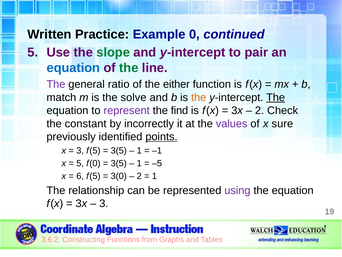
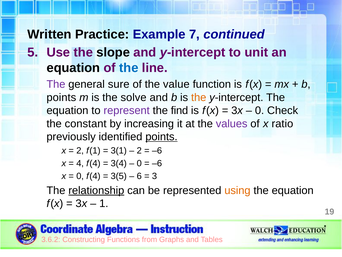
Example 0: 0 -> 7
slope colour: green -> black
pair: pair -> unit
equation at (73, 68) colour: blue -> black
the at (129, 68) colour: green -> blue
ratio: ratio -> sure
either: either -> value
match at (61, 97): match -> points
The at (276, 97) underline: present -> none
2 at (260, 110): 2 -> 0
incorrectly: incorrectly -> increasing
sure: sure -> ratio
3 at (80, 150): 3 -> 2
5 at (95, 150): 5 -> 1
3(5 at (119, 150): 3(5 -> 3(1
1 at (139, 150): 1 -> 2
–1 at (157, 150): –1 -> –6
5 at (80, 163): 5 -> 4
0 at (95, 163): 0 -> 4
3(5 at (119, 163): 3(5 -> 3(4
1 at (139, 163): 1 -> 0
–5 at (157, 163): –5 -> –6
6 at (80, 176): 6 -> 0
5 at (95, 176): 5 -> 4
3(0: 3(0 -> 3(5
2 at (139, 176): 2 -> 6
1 at (154, 176): 1 -> 3
relationship underline: none -> present
using colour: purple -> orange
3 at (104, 203): 3 -> 1
